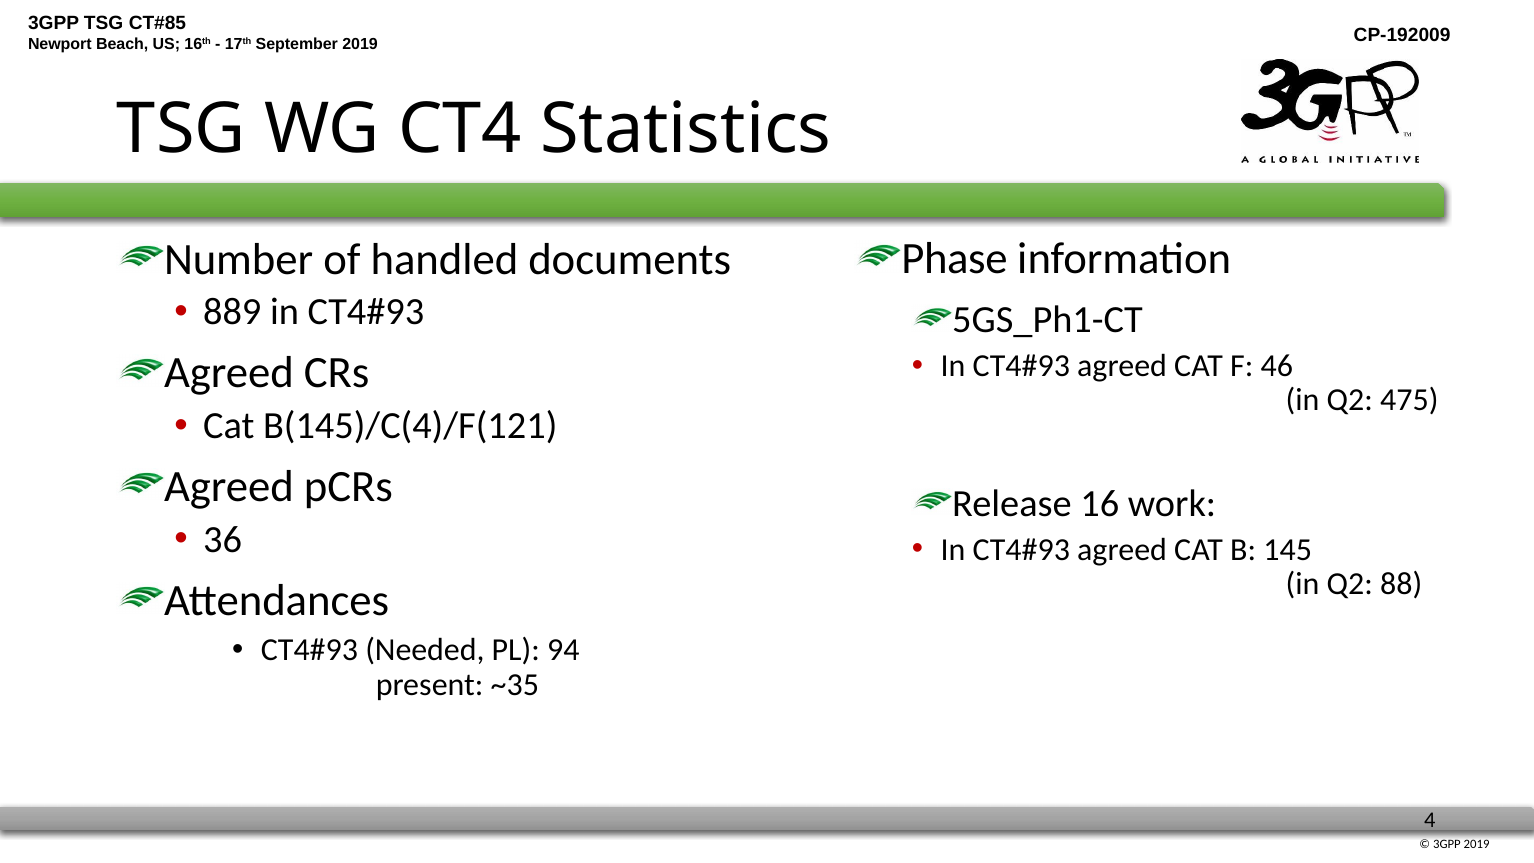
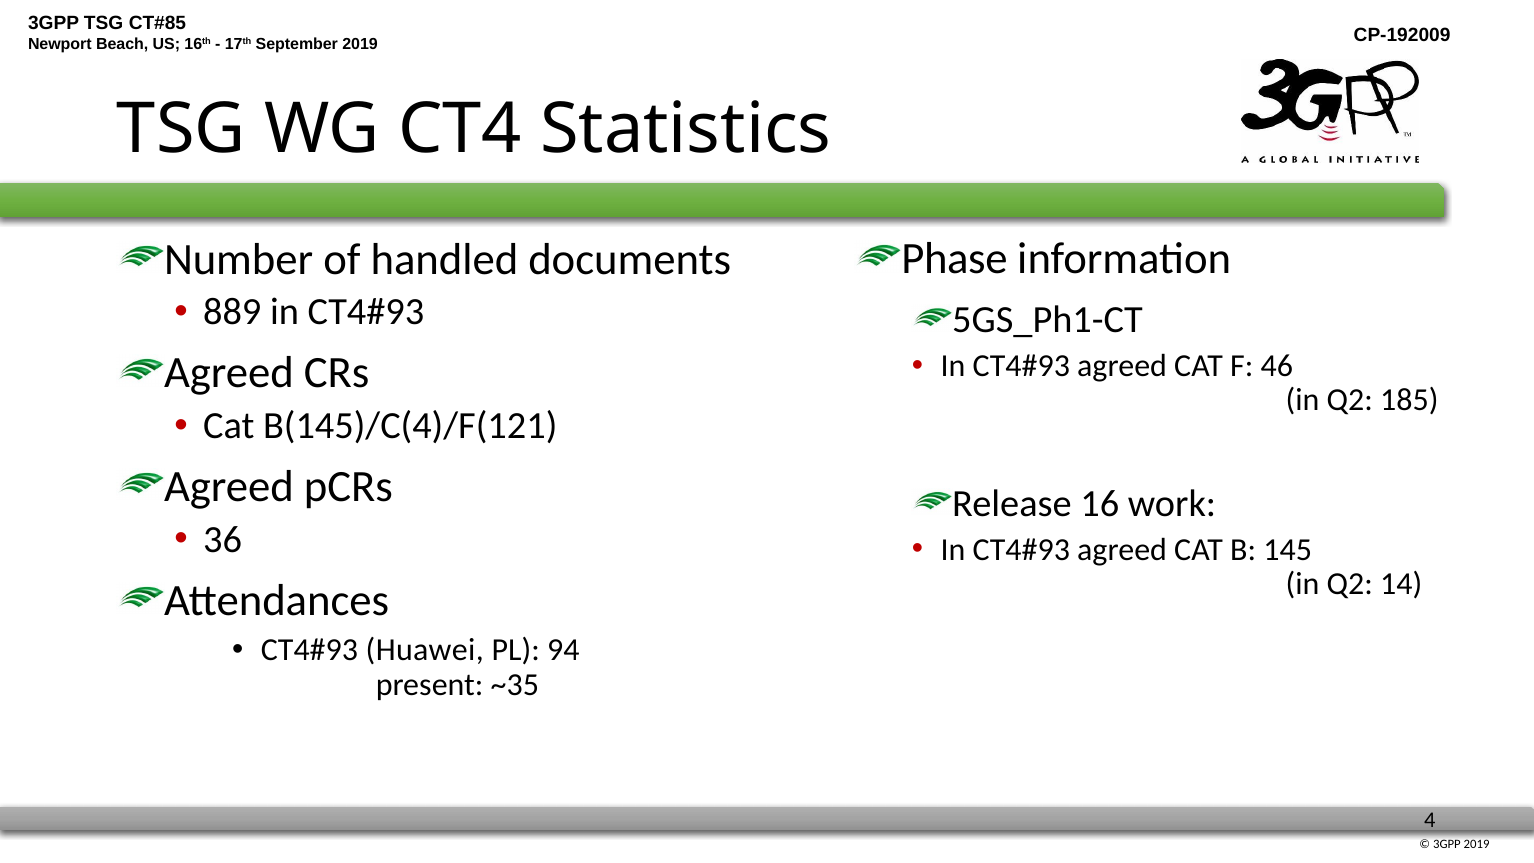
475: 475 -> 185
88: 88 -> 14
Needed: Needed -> Huawei
